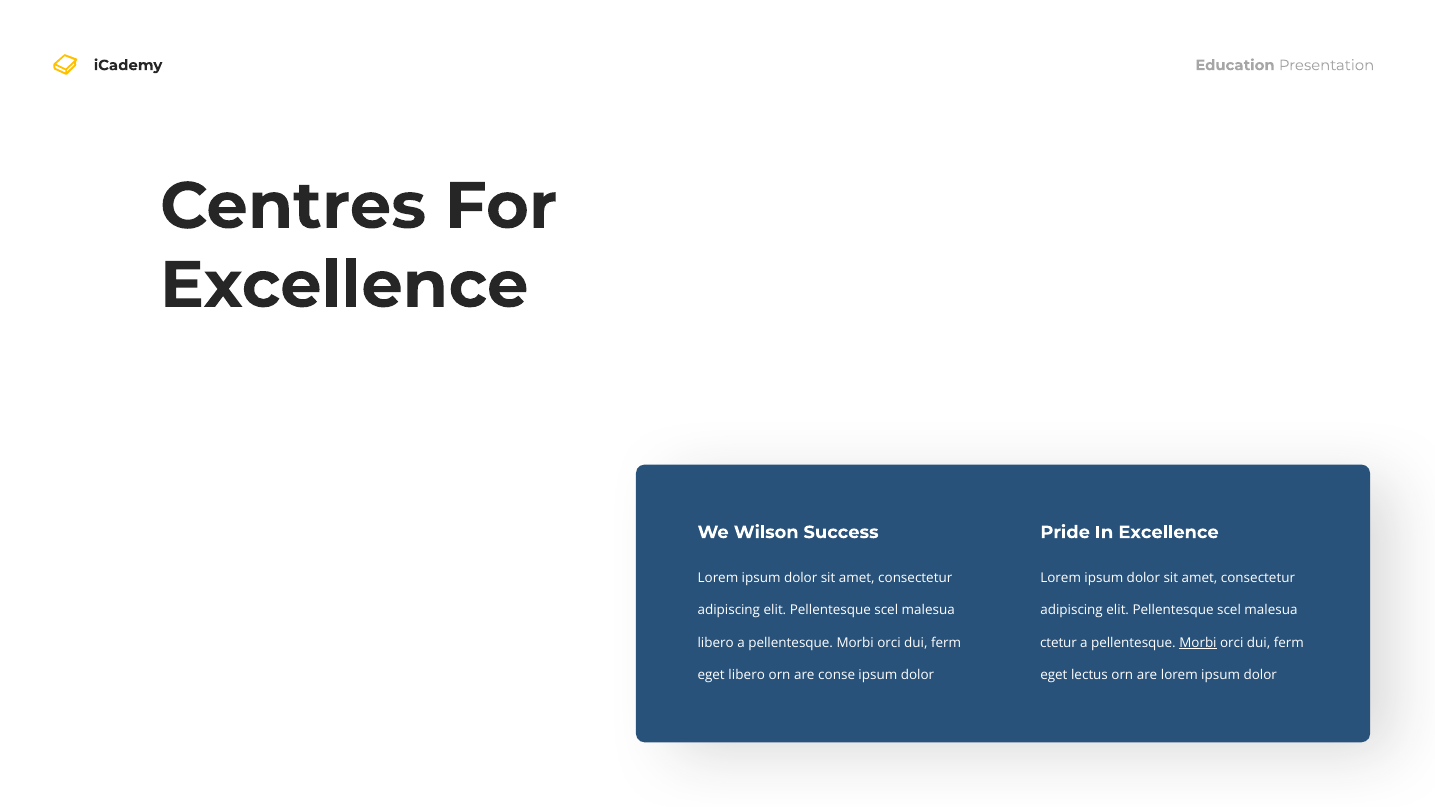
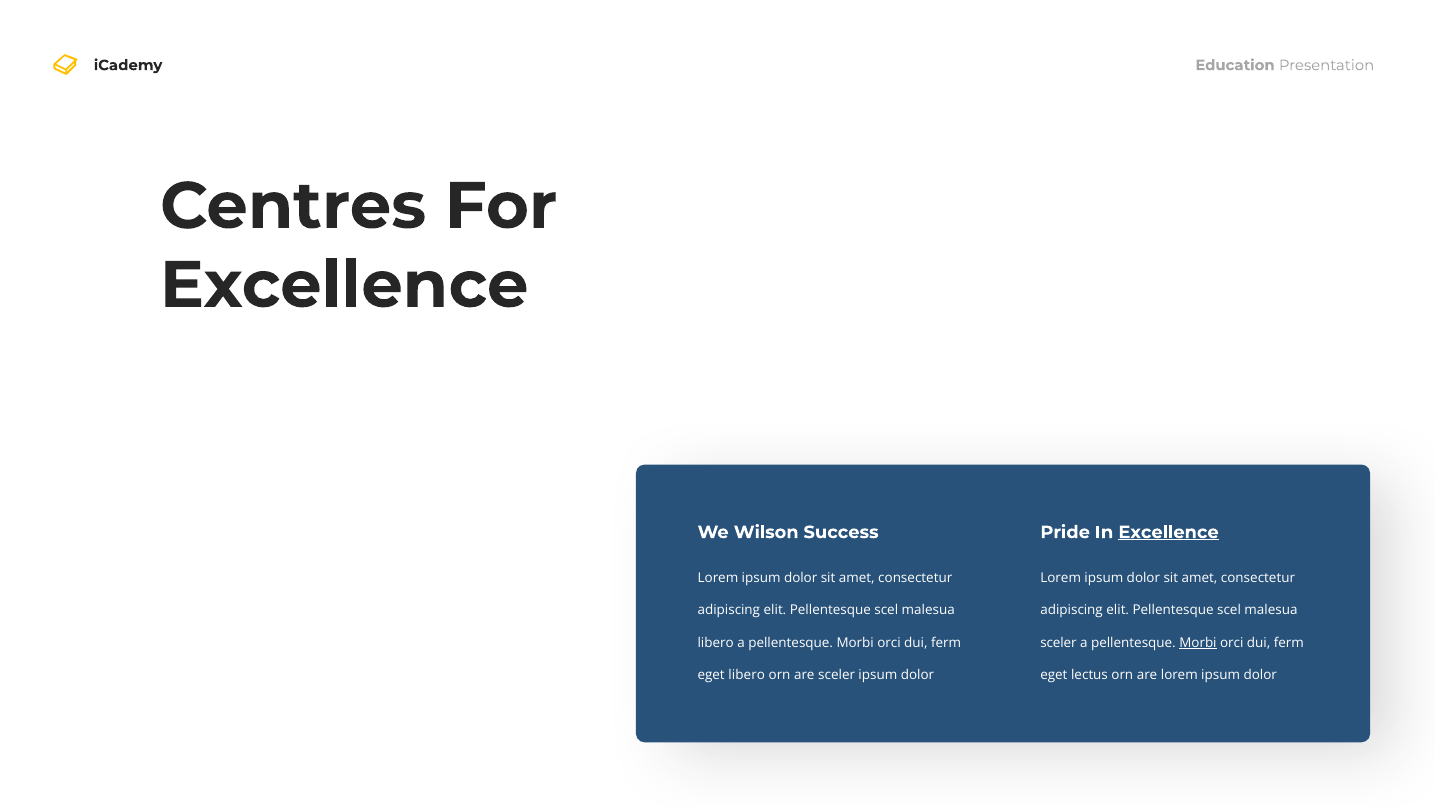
Excellence at (1169, 532) underline: none -> present
ctetur at (1059, 643): ctetur -> sceler
are conse: conse -> sceler
